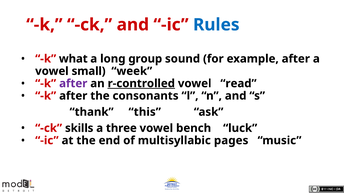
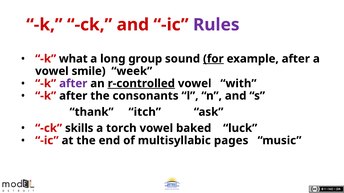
Rules colour: blue -> purple
for underline: none -> present
small: small -> smile
read: read -> with
this: this -> itch
three: three -> torch
bench: bench -> baked
